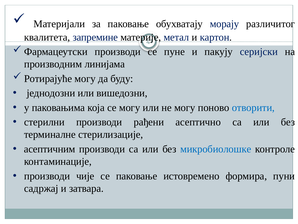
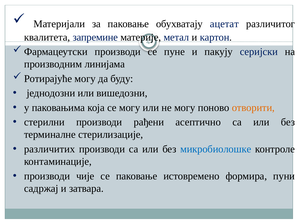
морају: морају -> ацетат
отворити colour: blue -> orange
асептичним: асептичним -> различитих
